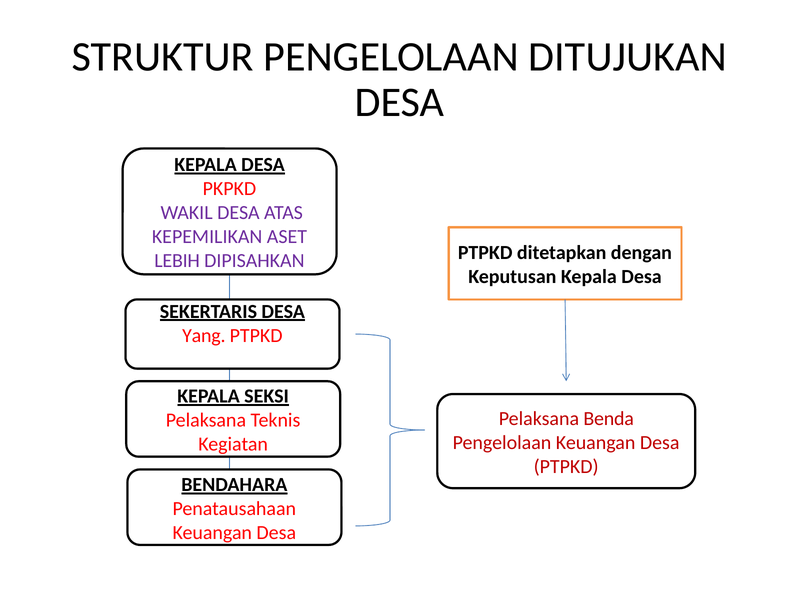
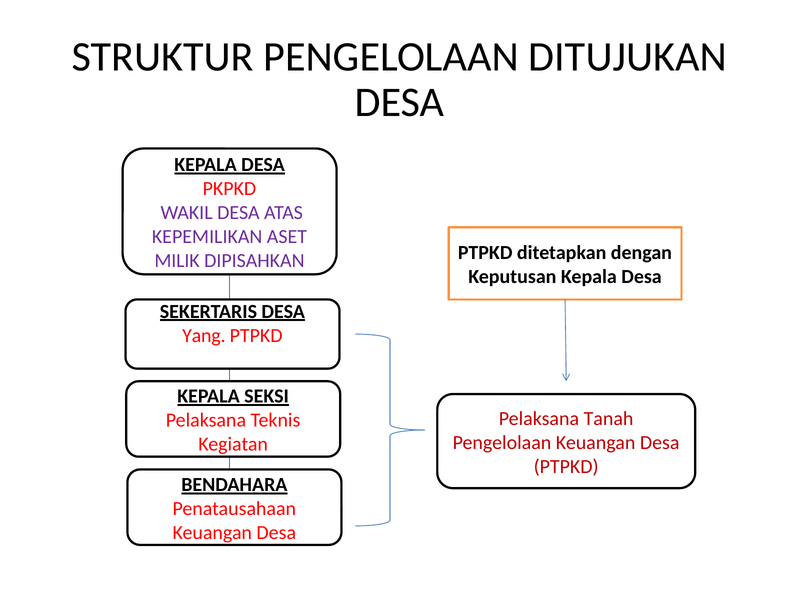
LEBIH: LEBIH -> MILIK
Benda: Benda -> Tanah
